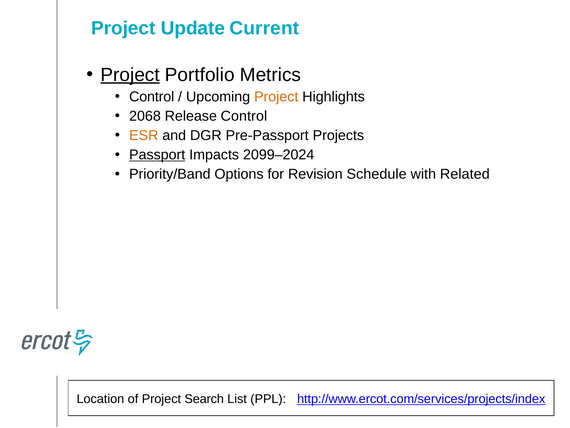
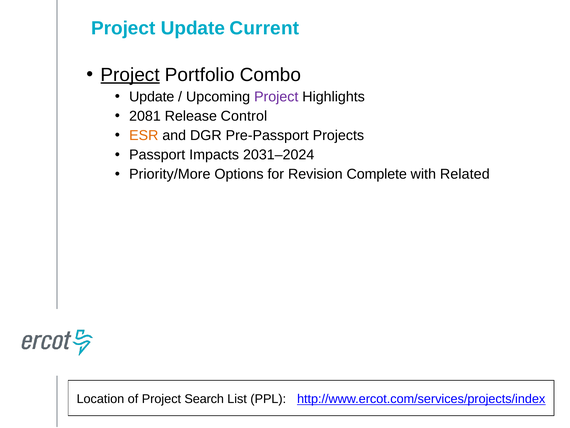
Metrics: Metrics -> Combo
Control at (152, 97): Control -> Update
Project at (276, 97) colour: orange -> purple
2068: 2068 -> 2081
Passport underline: present -> none
2099–2024: 2099–2024 -> 2031–2024
Priority/Band: Priority/Band -> Priority/More
Schedule: Schedule -> Complete
